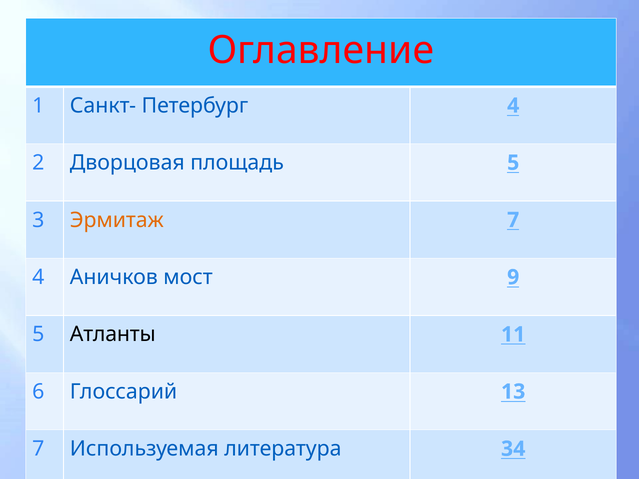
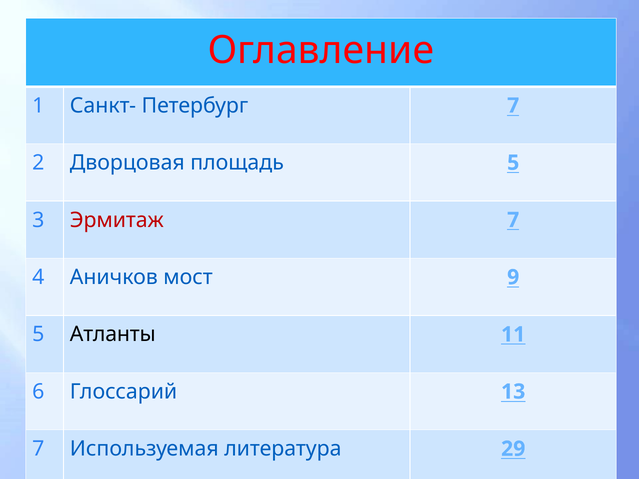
Петербург 4: 4 -> 7
Эрмитаж colour: orange -> red
34: 34 -> 29
